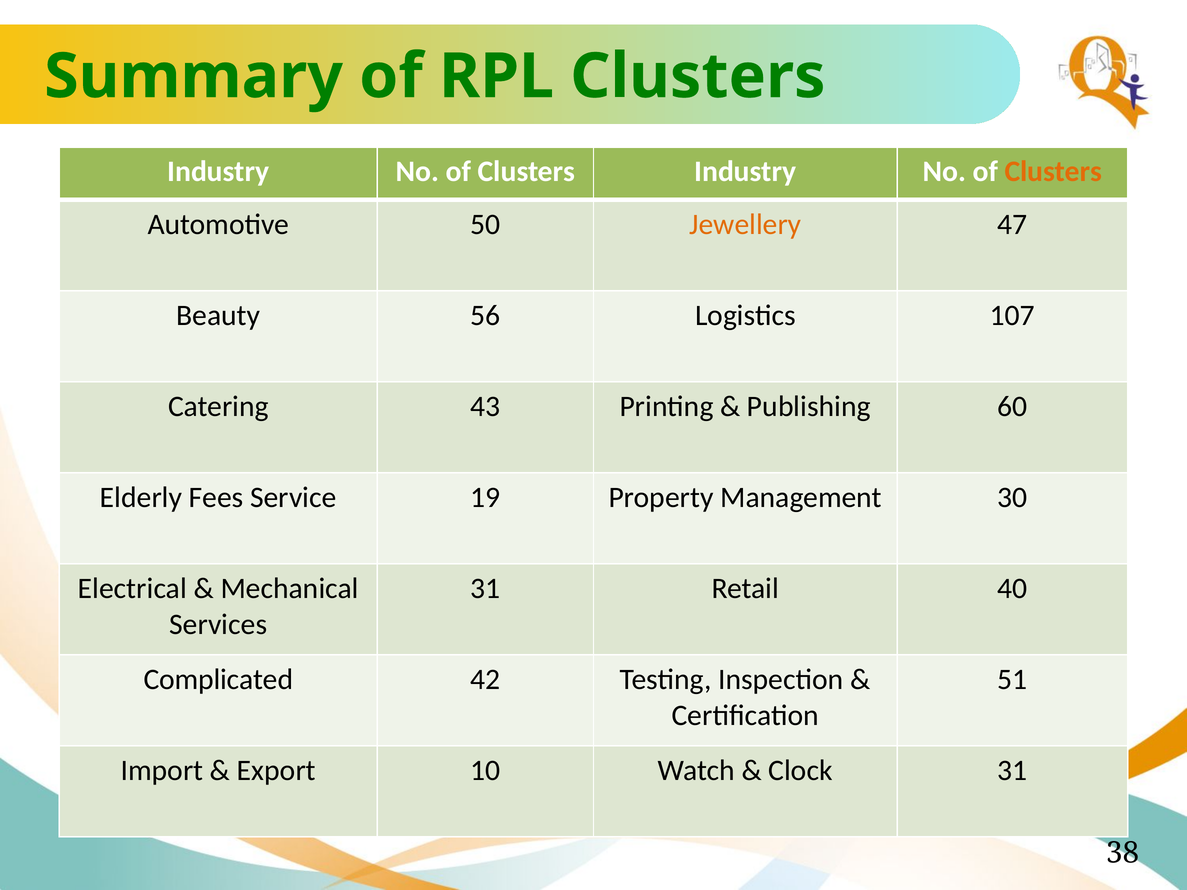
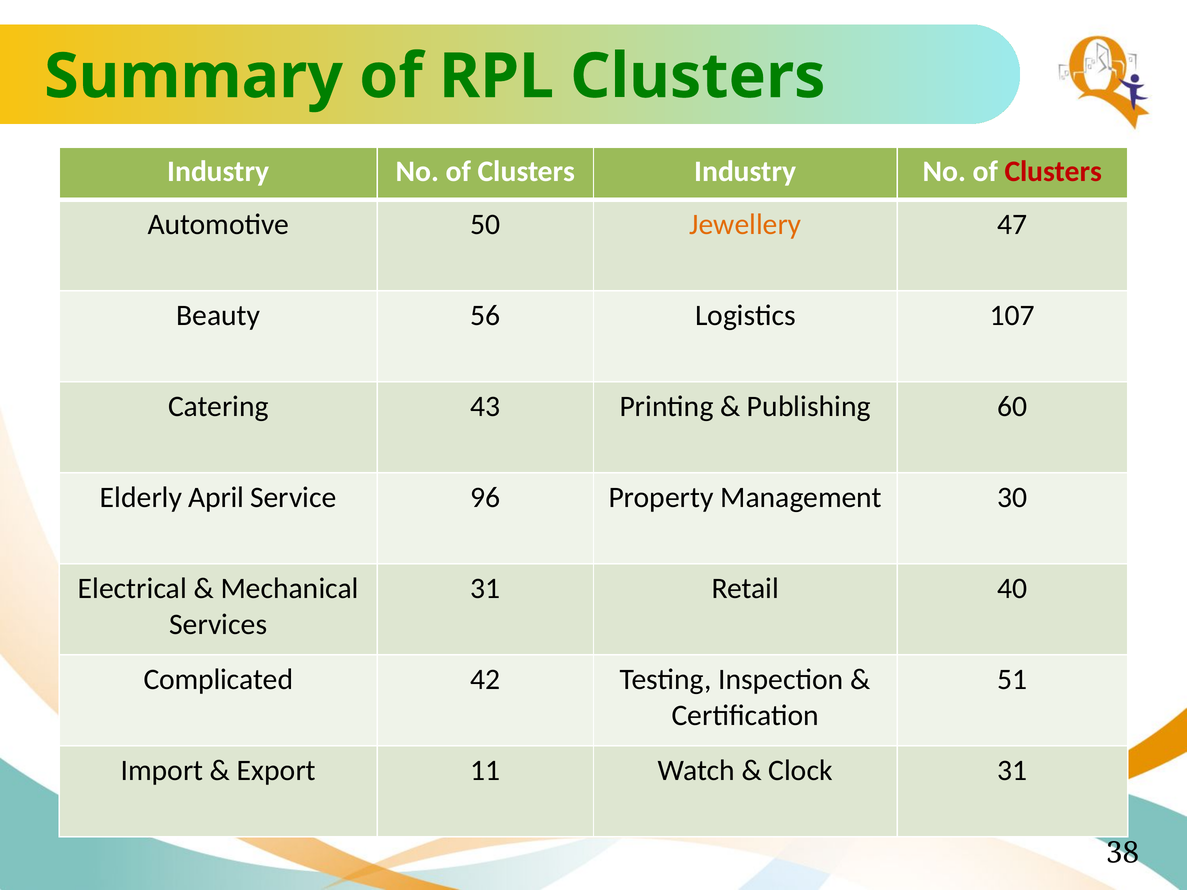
Clusters at (1053, 172) colour: orange -> red
Fees: Fees -> April
19: 19 -> 96
10: 10 -> 11
